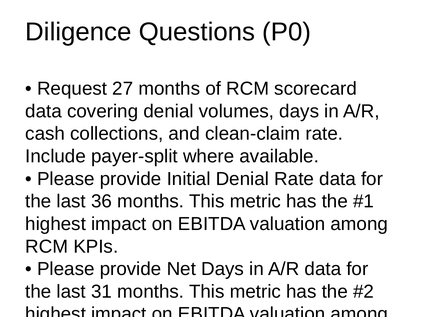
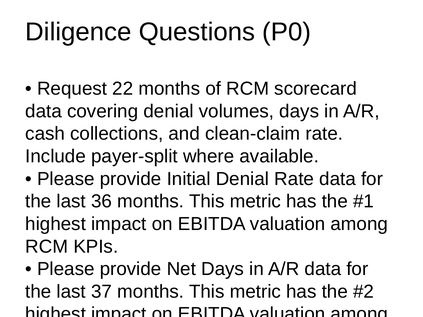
27: 27 -> 22
31: 31 -> 37
